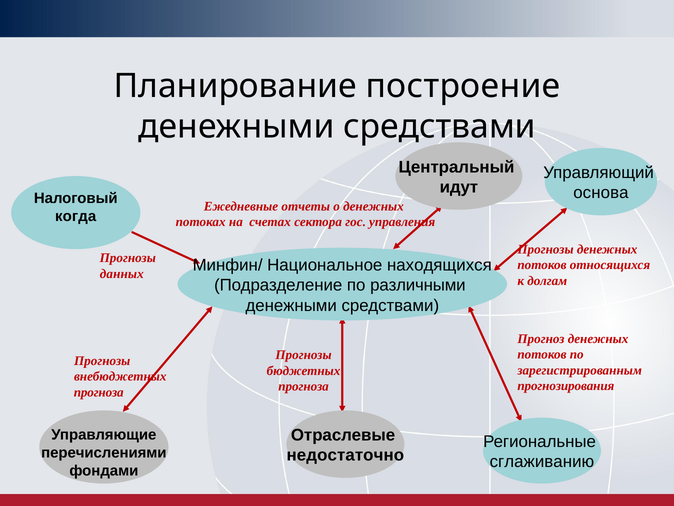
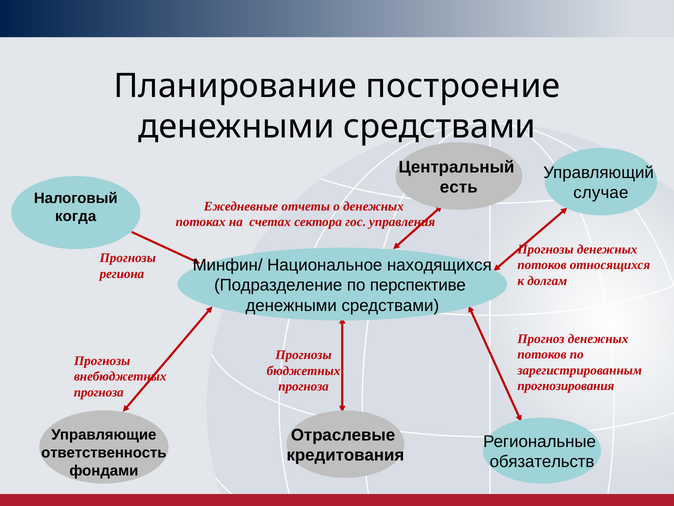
идут: идут -> есть
основа: основа -> случае
данных: данных -> региона
различными: различными -> перспективе
перечислениями: перечислениями -> ответственность
недостаточно: недостаточно -> кредитования
сглаживанию: сглаживанию -> обязательств
